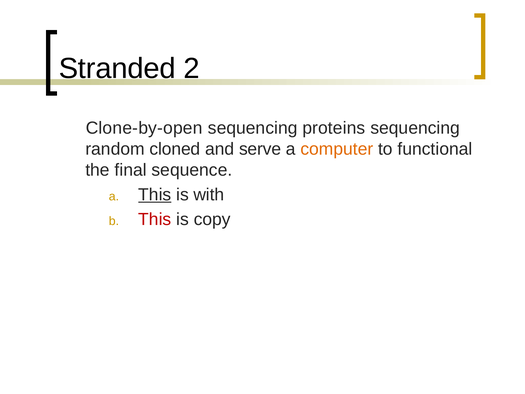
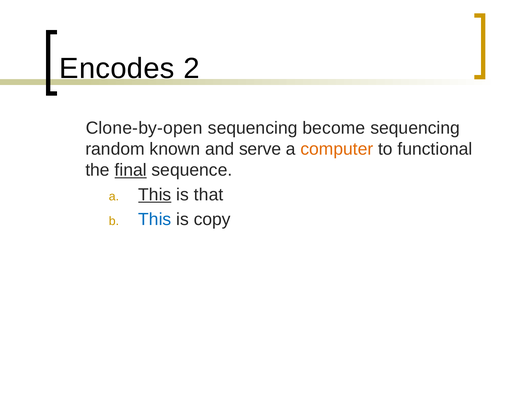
Stranded: Stranded -> Encodes
proteins: proteins -> become
cloned: cloned -> known
final underline: none -> present
with: with -> that
This at (155, 219) colour: red -> blue
